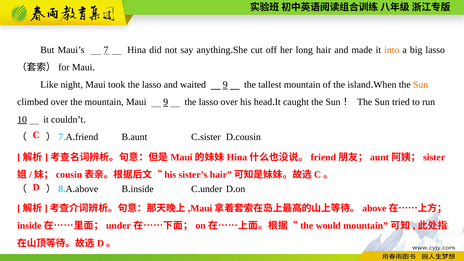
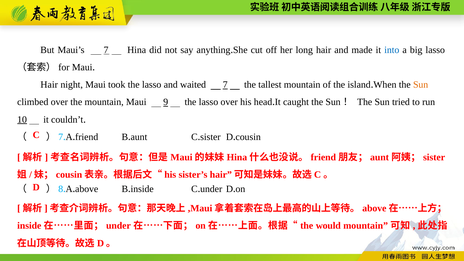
into colour: orange -> blue
Like at (49, 85): Like -> Hair
waited 9: 9 -> 7
